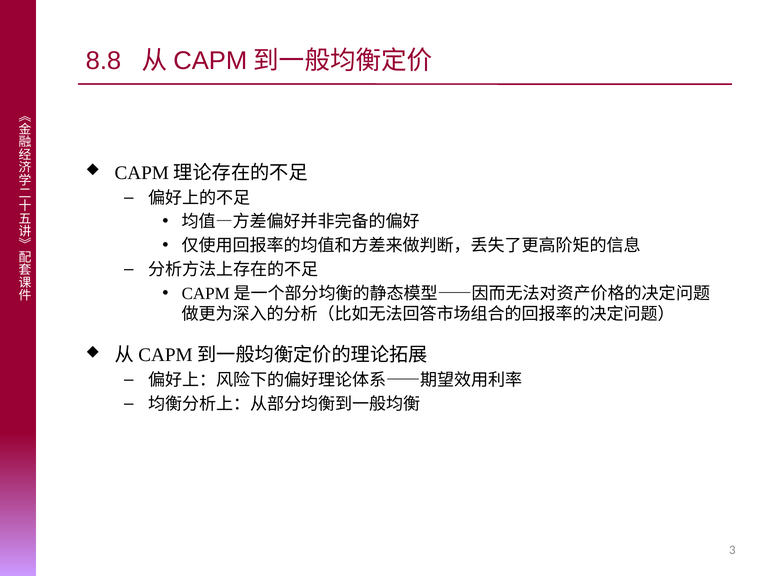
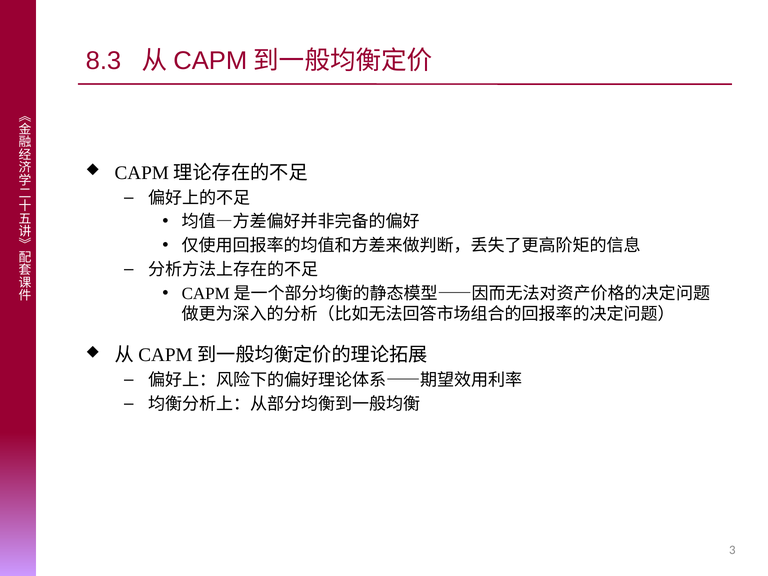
8.8: 8.8 -> 8.3
